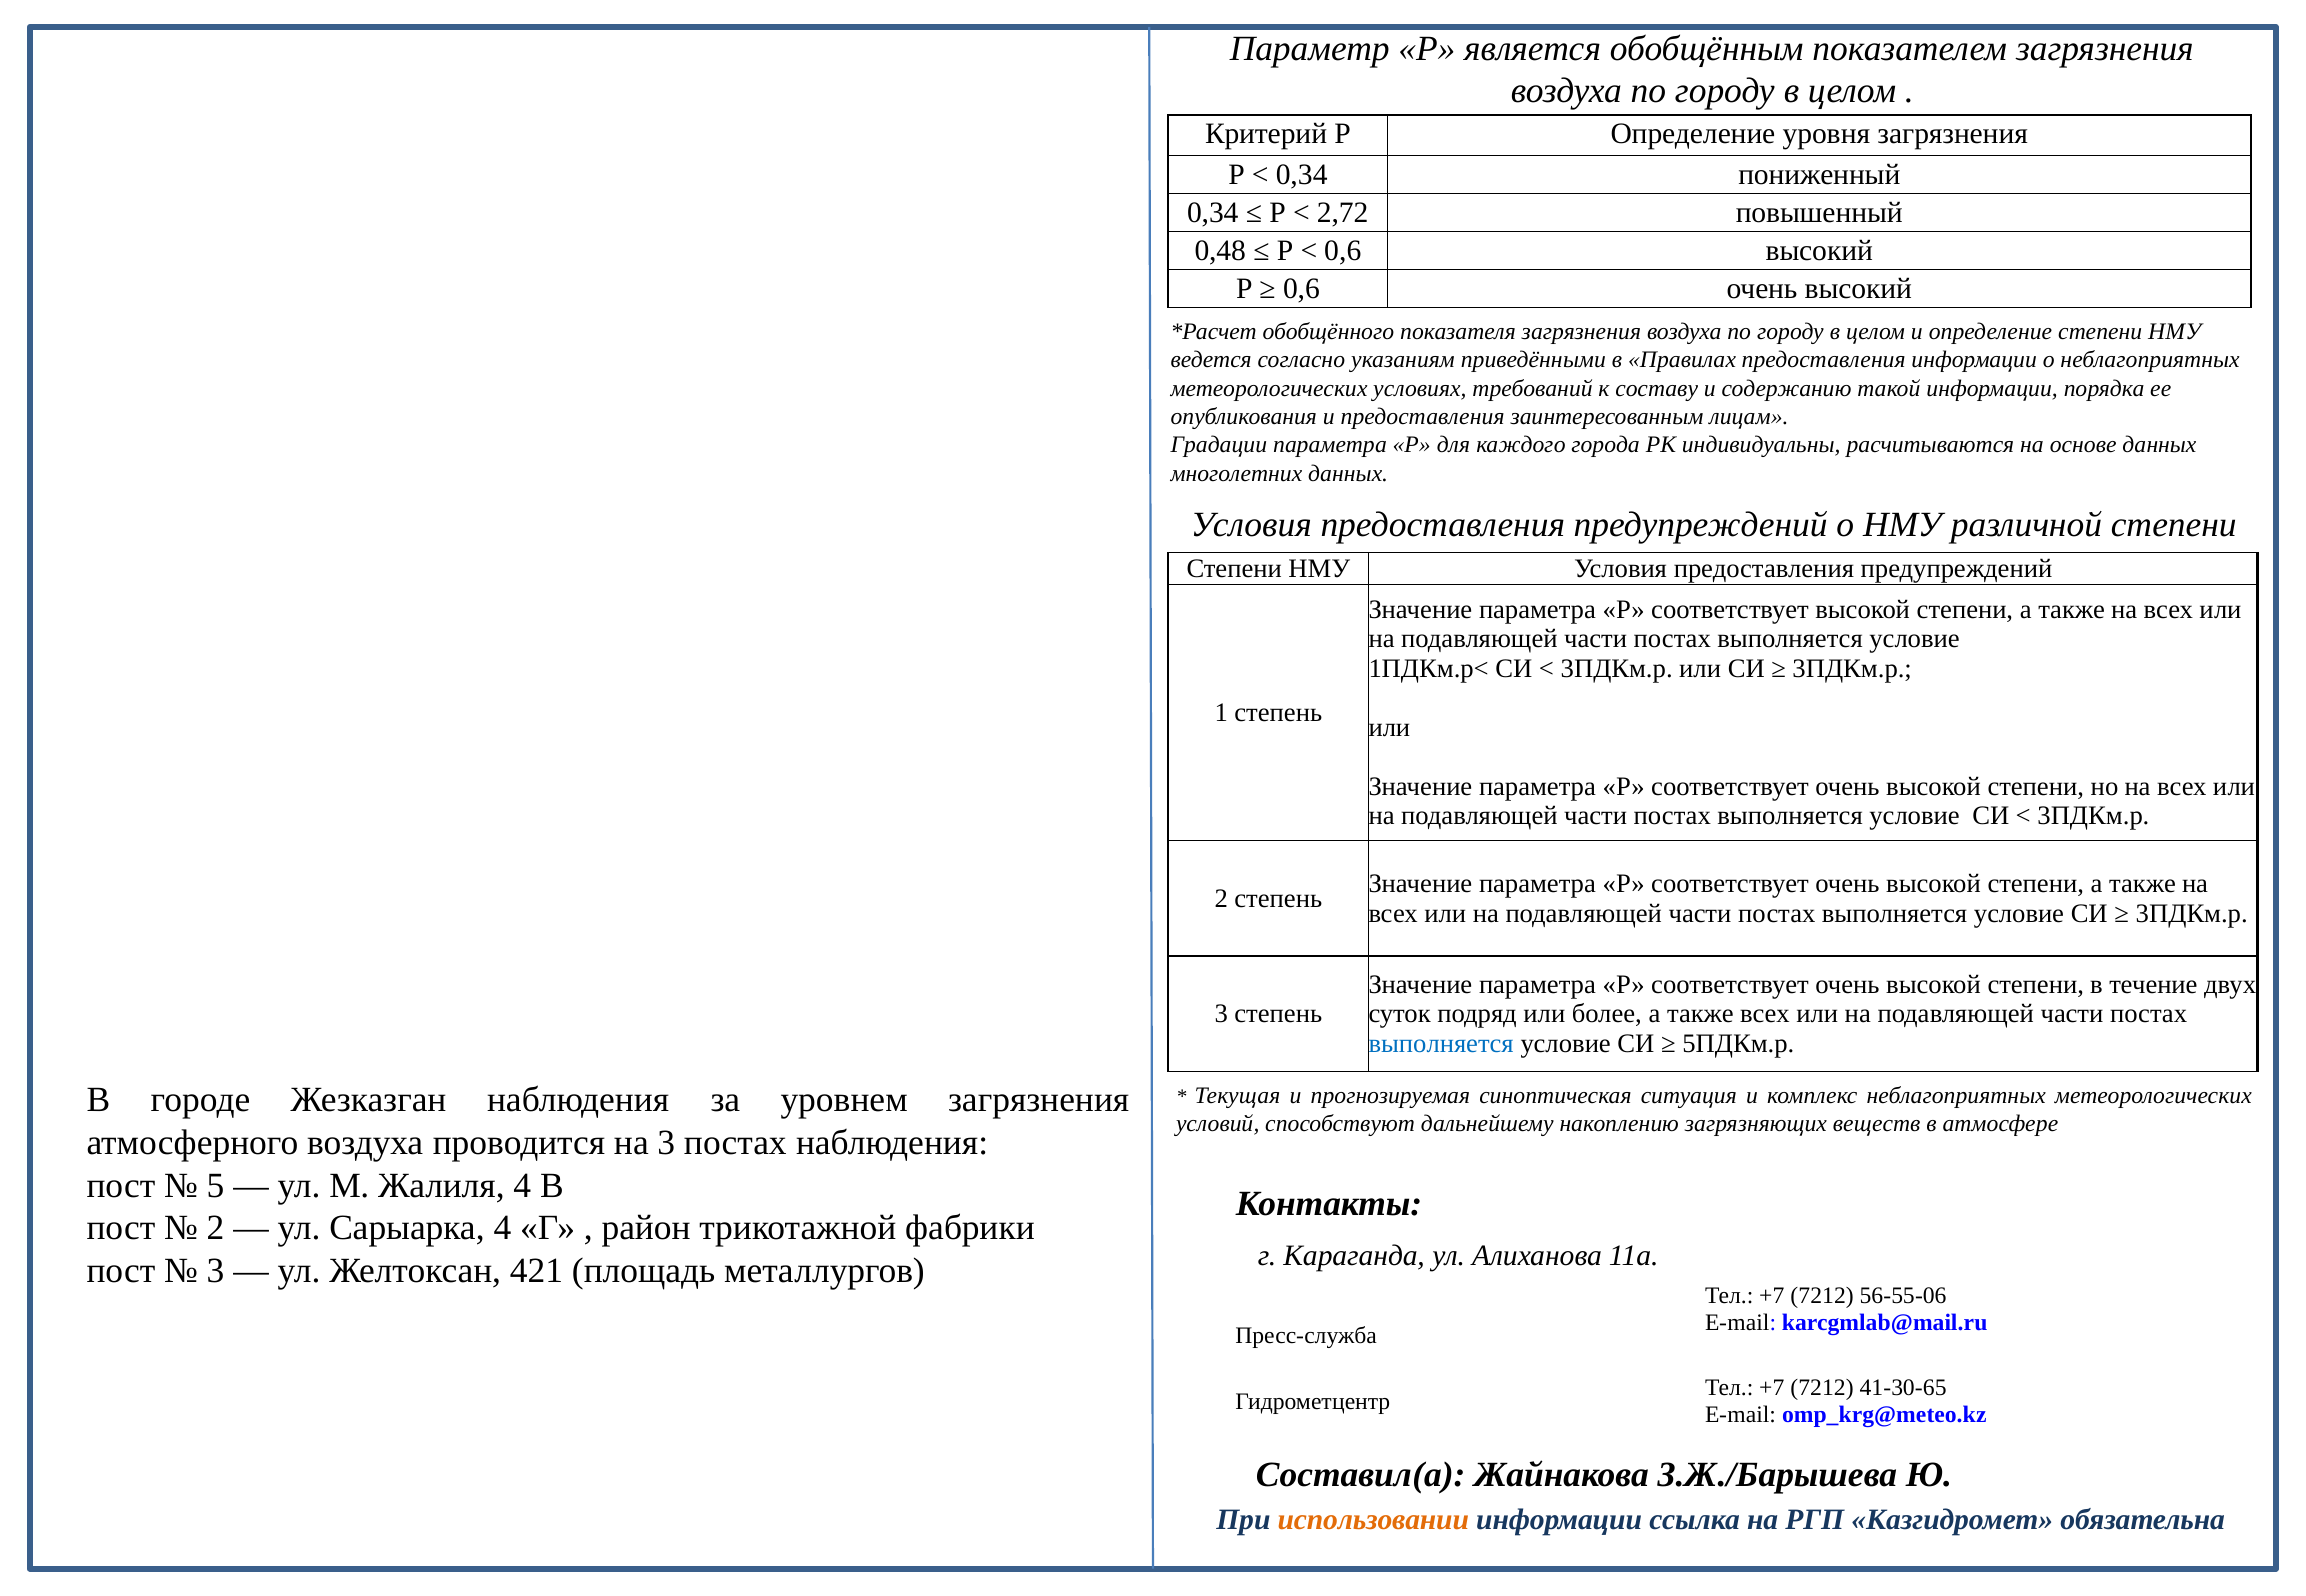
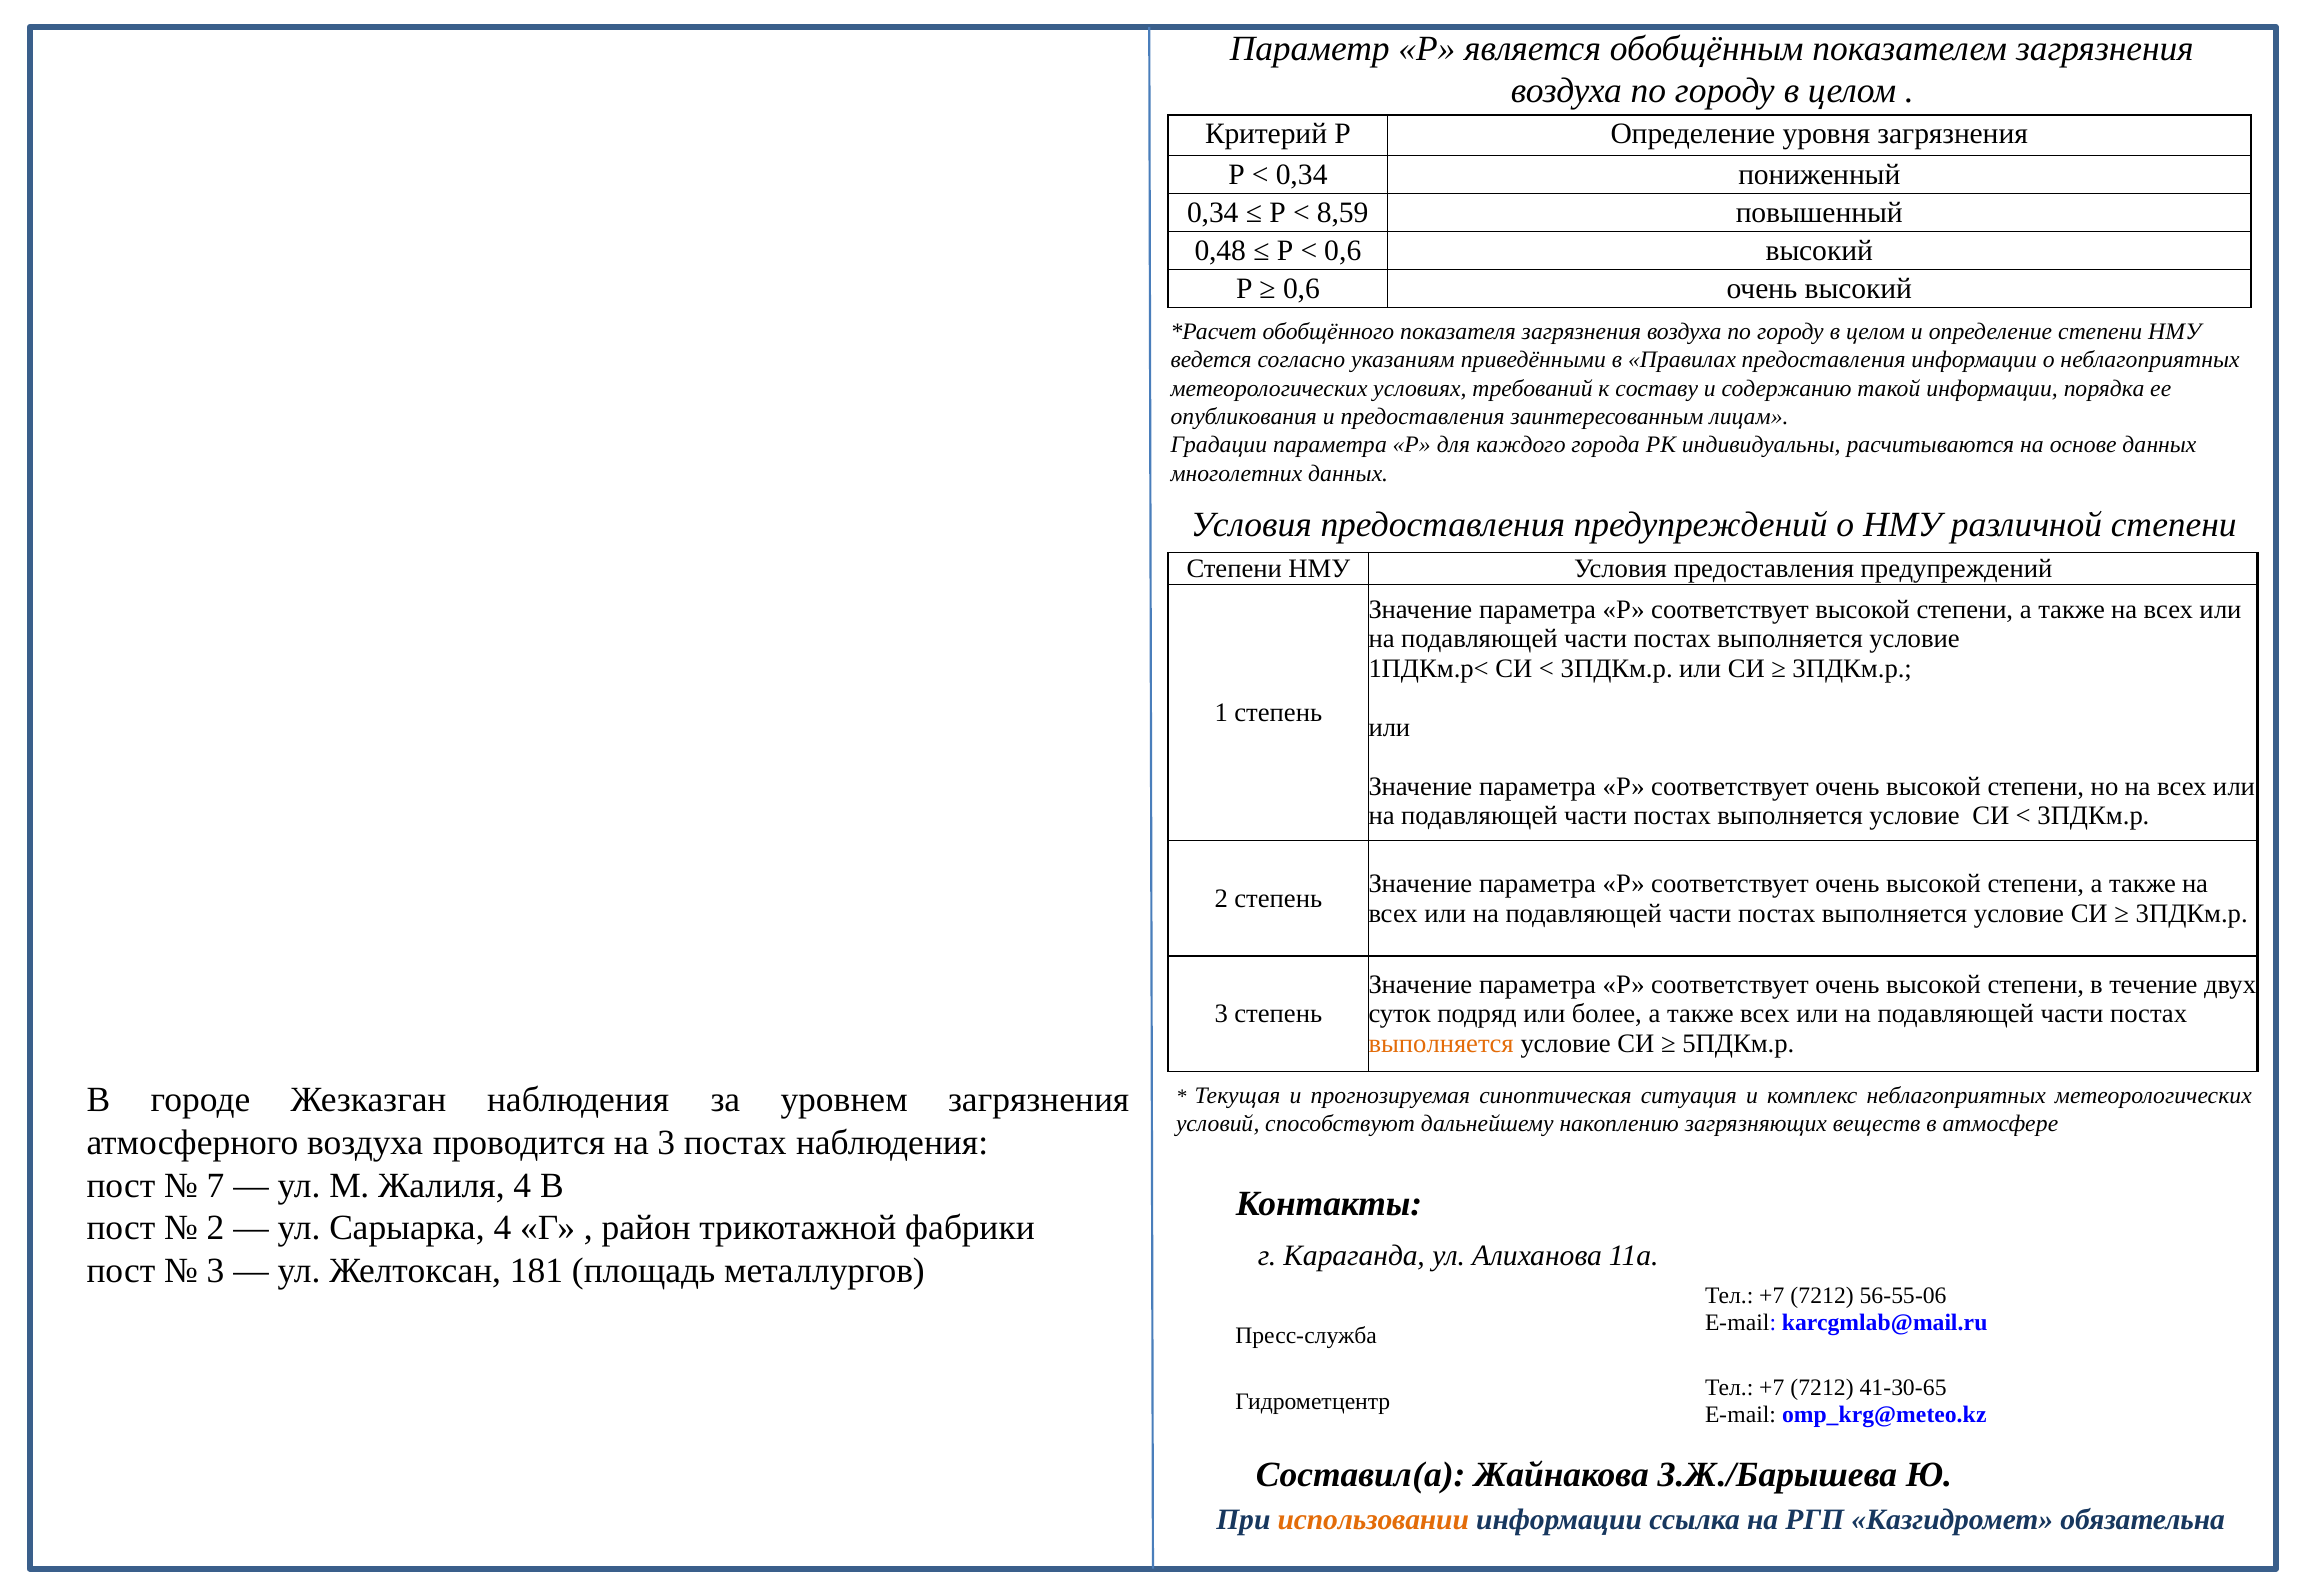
2,72: 2,72 -> 8,59
выполняется at (1441, 1044) colour: blue -> orange
5: 5 -> 7
421: 421 -> 181
